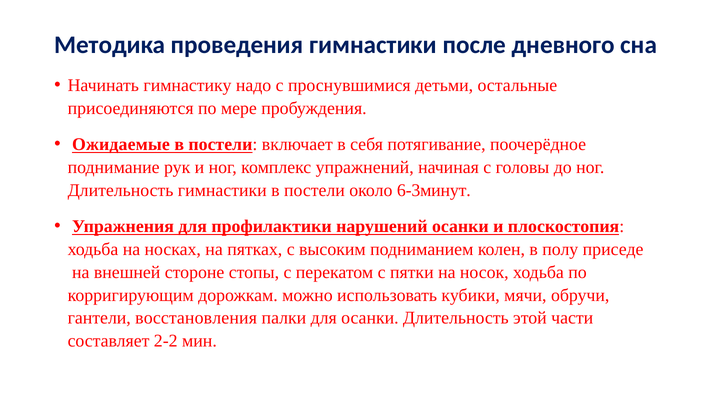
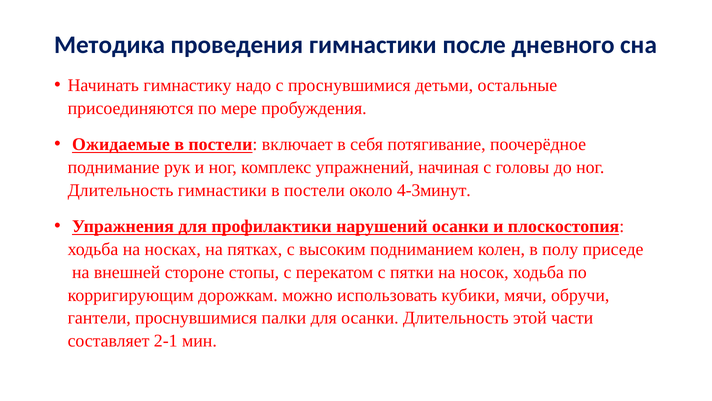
6-3минут: 6-3минут -> 4-3минут
гантели восстановления: восстановления -> проснувшимися
2-2: 2-2 -> 2-1
